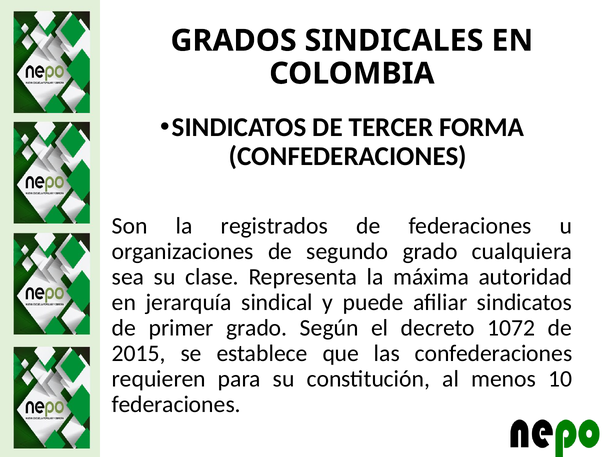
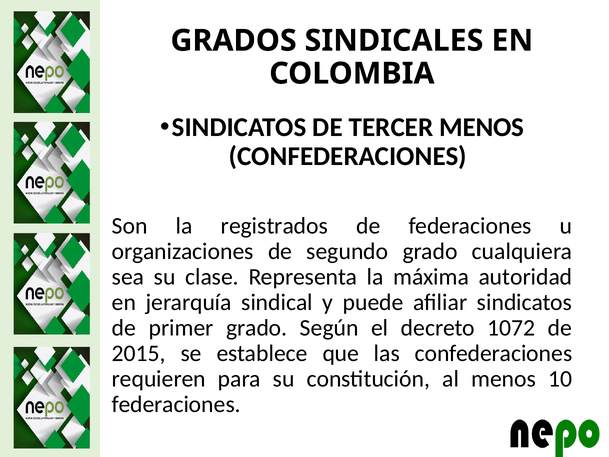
TERCER FORMA: FORMA -> MENOS
